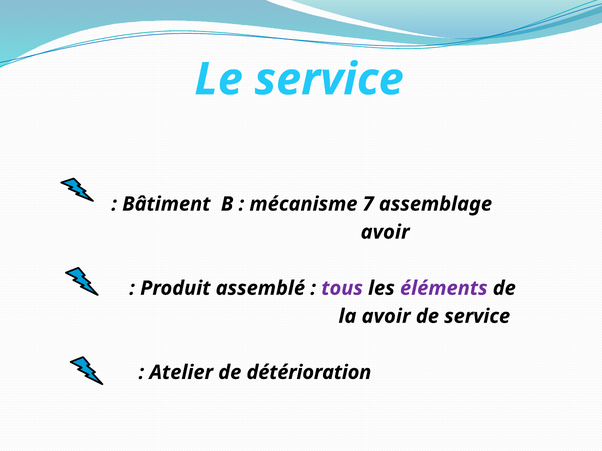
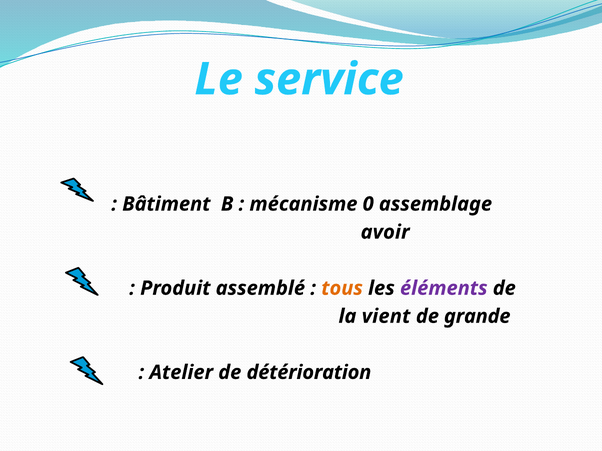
7: 7 -> 0
tous colour: purple -> orange
la avoir: avoir -> vient
de service: service -> grande
